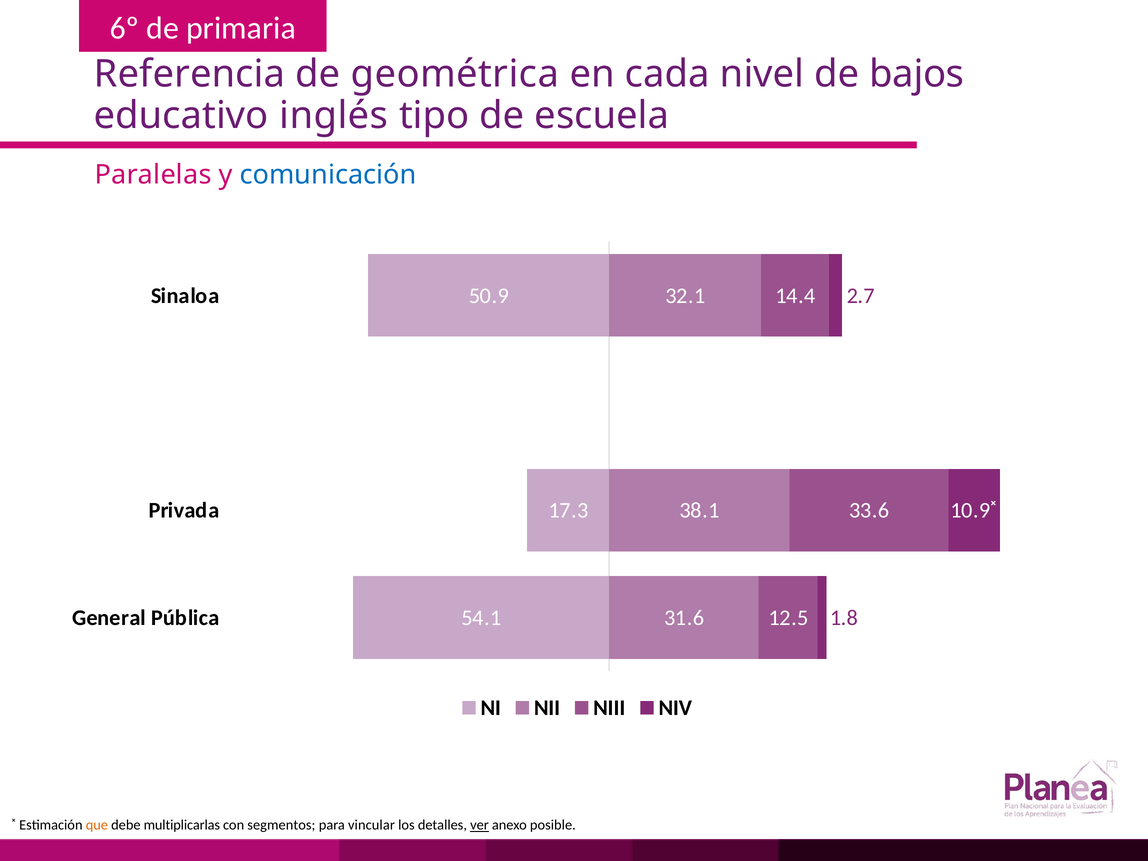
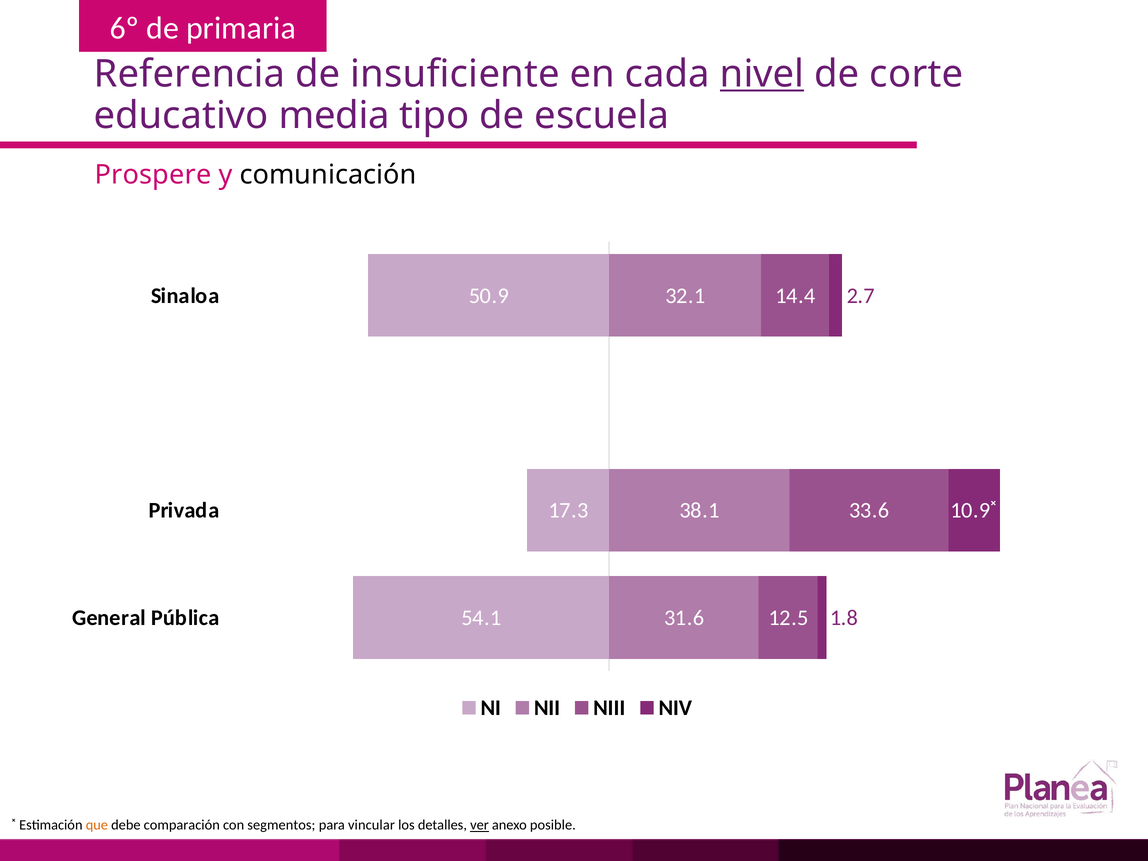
geométrica: geométrica -> insuficiente
nivel underline: none -> present
bajos: bajos -> corte
inglés: inglés -> media
Paralelas: Paralelas -> Prospere
comunicación colour: blue -> black
multiplicarlas: multiplicarlas -> comparación
